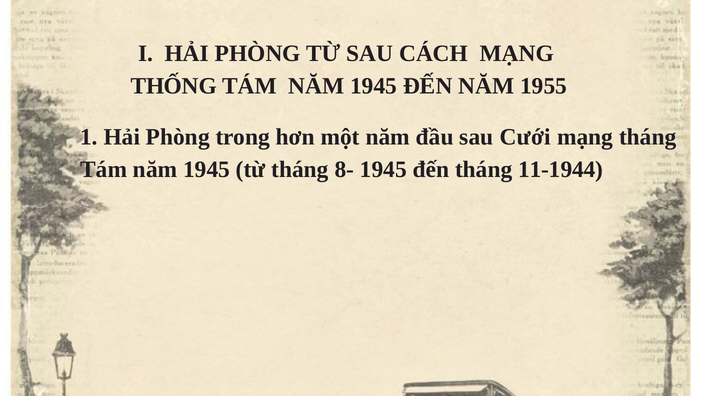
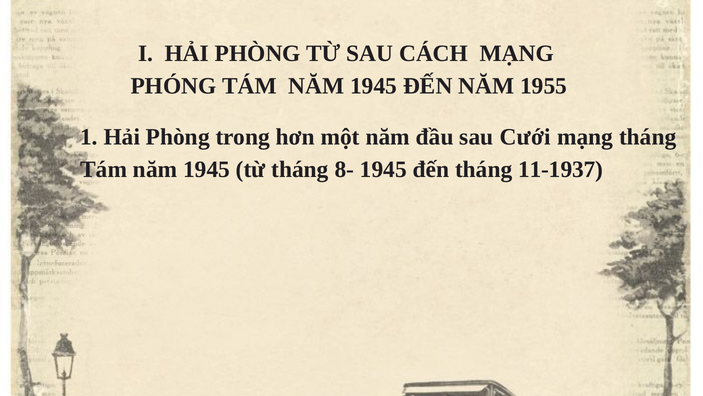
THỐNG: THỐNG -> PHÓNG
11-1944: 11-1944 -> 11-1937
